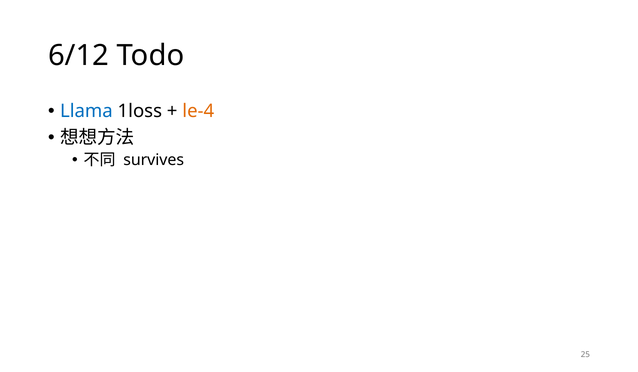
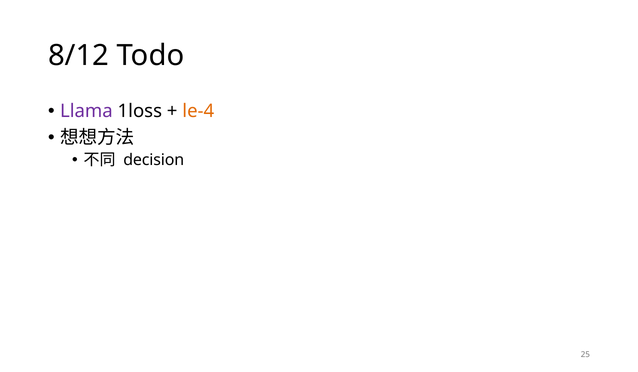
6/12: 6/12 -> 8/12
Llama colour: blue -> purple
survives: survives -> decision
